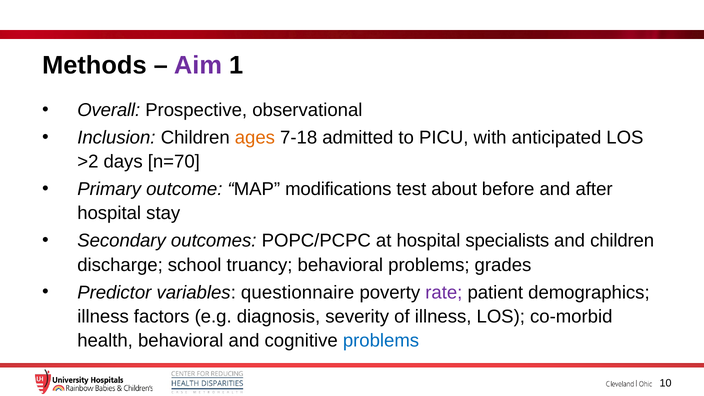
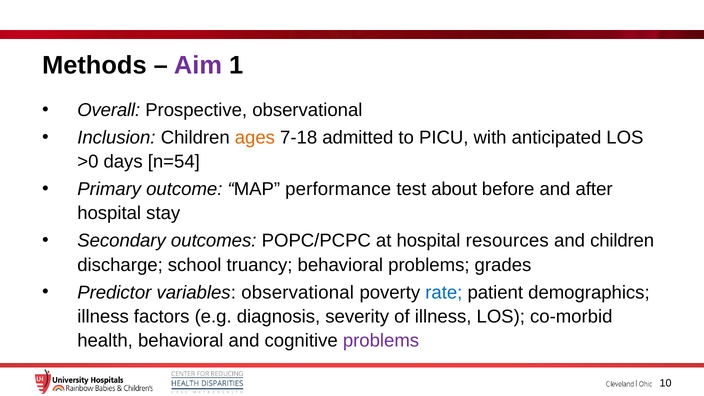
>2: >2 -> >0
n=70: n=70 -> n=54
modifications: modifications -> performance
specialists: specialists -> resources
variables questionnaire: questionnaire -> observational
rate colour: purple -> blue
problems at (381, 341) colour: blue -> purple
